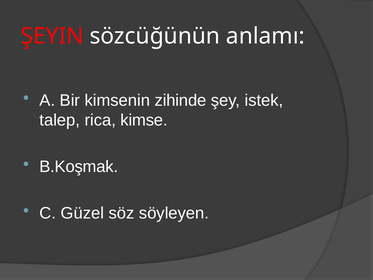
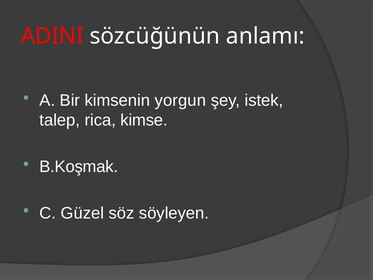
ŞEYIN: ŞEYIN -> ADINI
zihinde: zihinde -> yorgun
